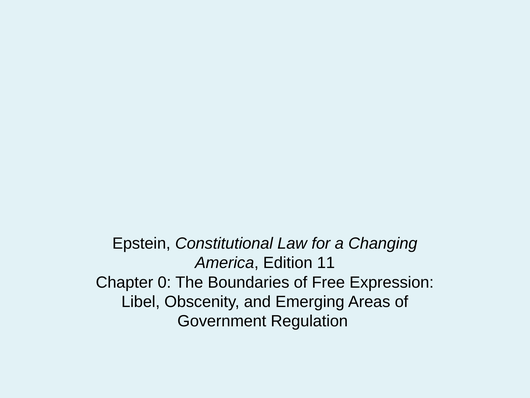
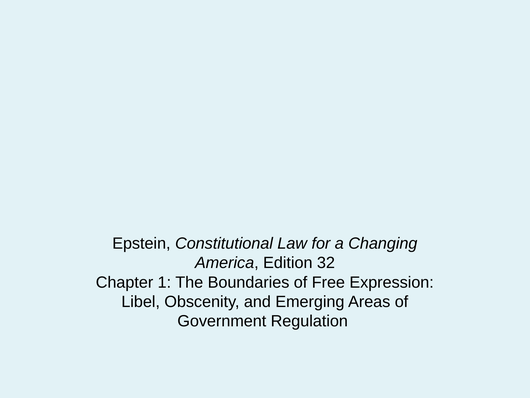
11: 11 -> 32
0: 0 -> 1
